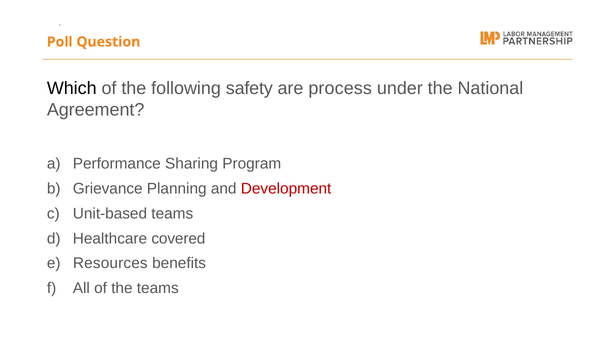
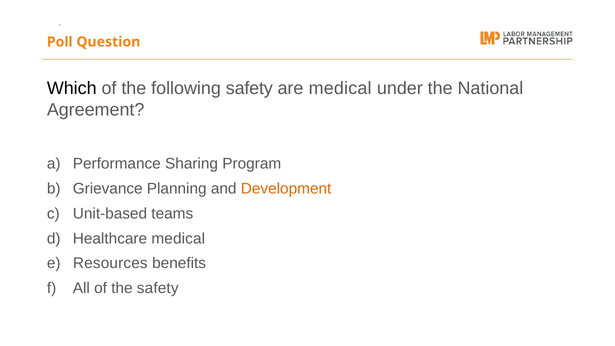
are process: process -> medical
Development colour: red -> orange
Healthcare covered: covered -> medical
the teams: teams -> safety
